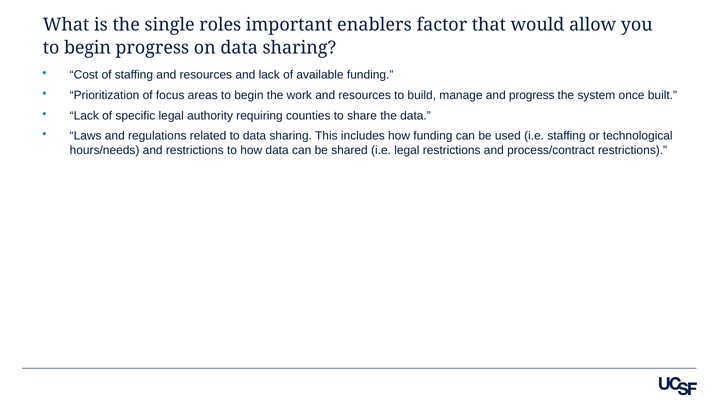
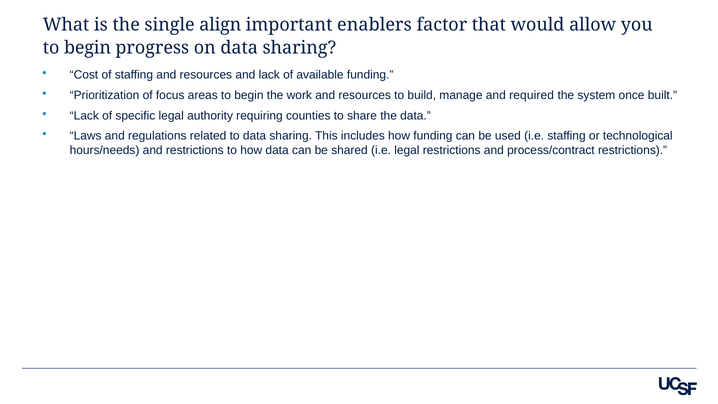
roles: roles -> align
and progress: progress -> required
